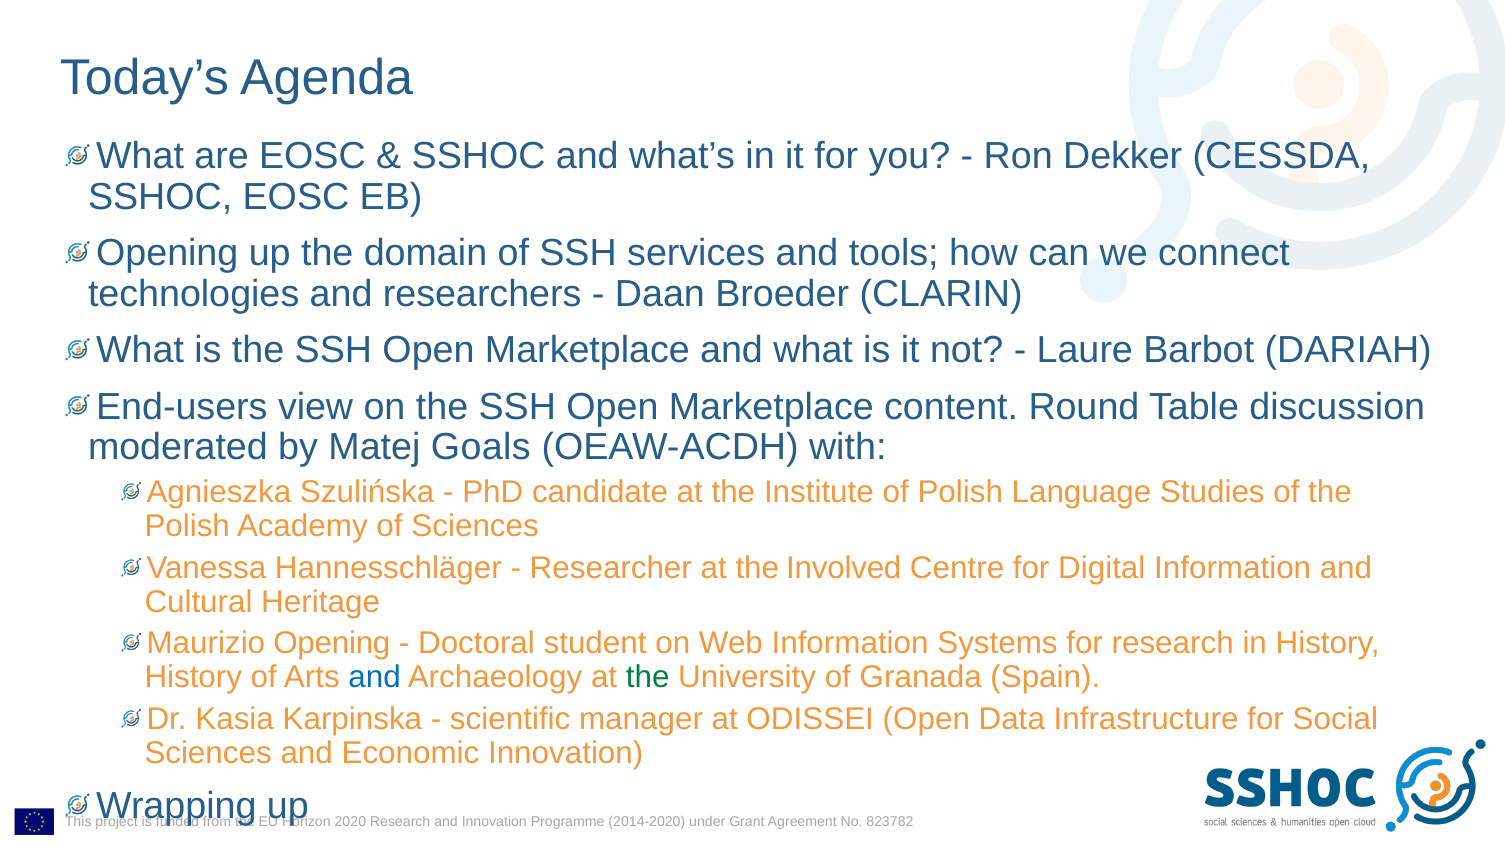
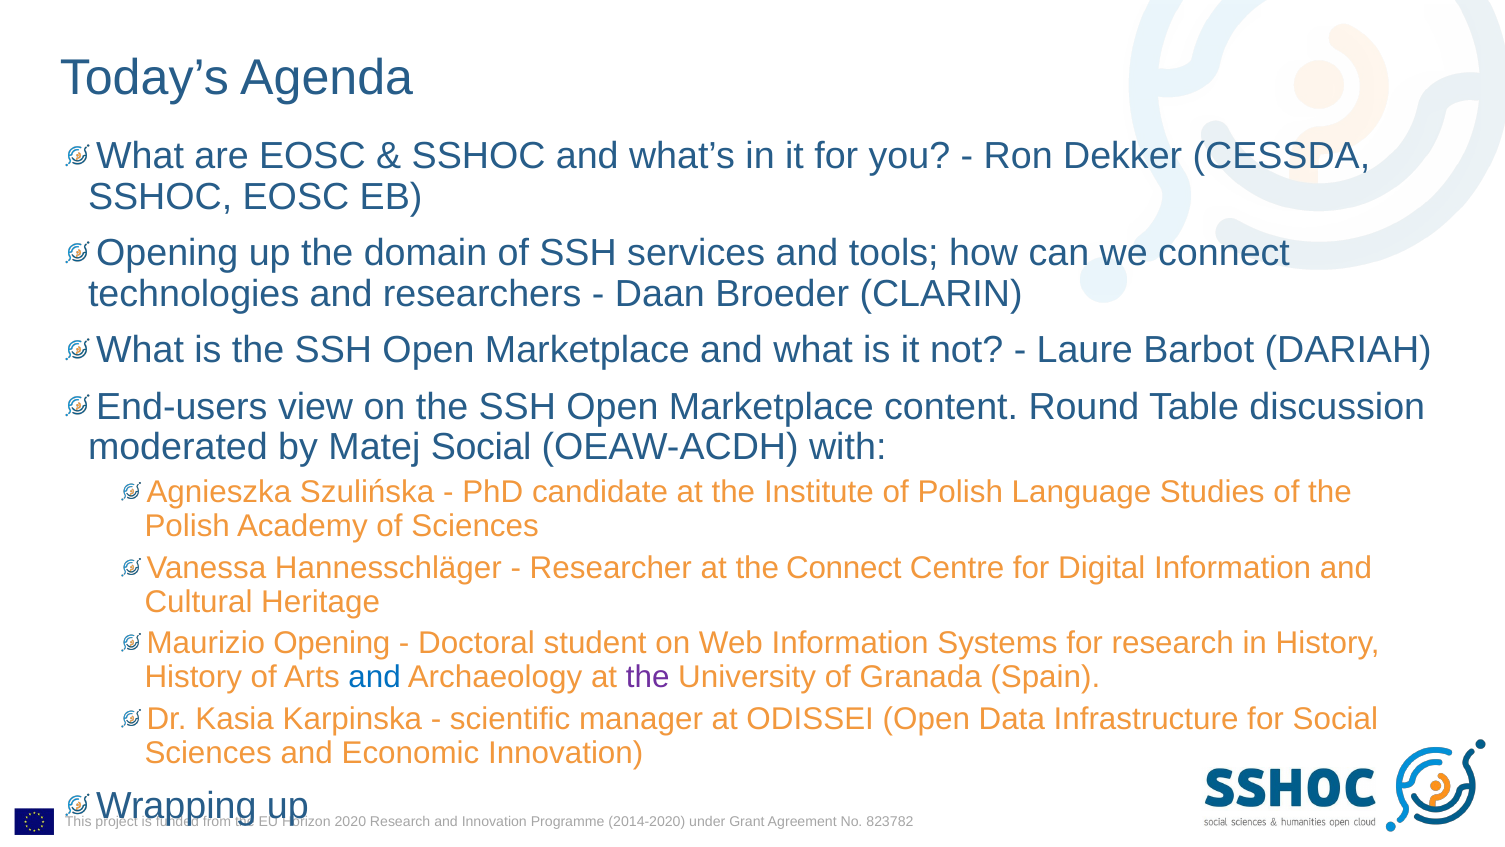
Matej Goals: Goals -> Social
the Involved: Involved -> Connect
the at (648, 677) colour: green -> purple
